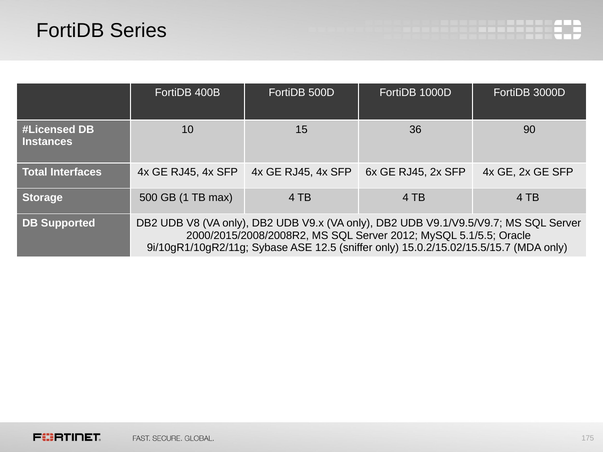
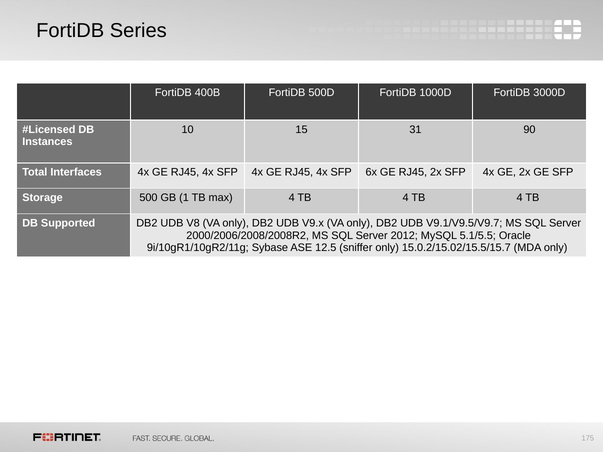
36: 36 -> 31
2000/2015/2008/2008R2: 2000/2015/2008/2008R2 -> 2000/2006/2008/2008R2
